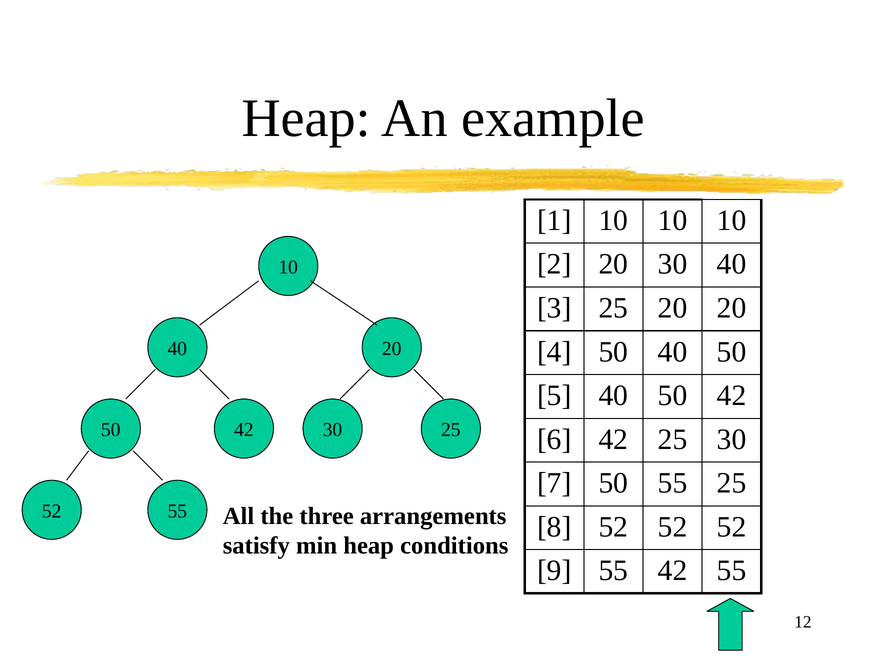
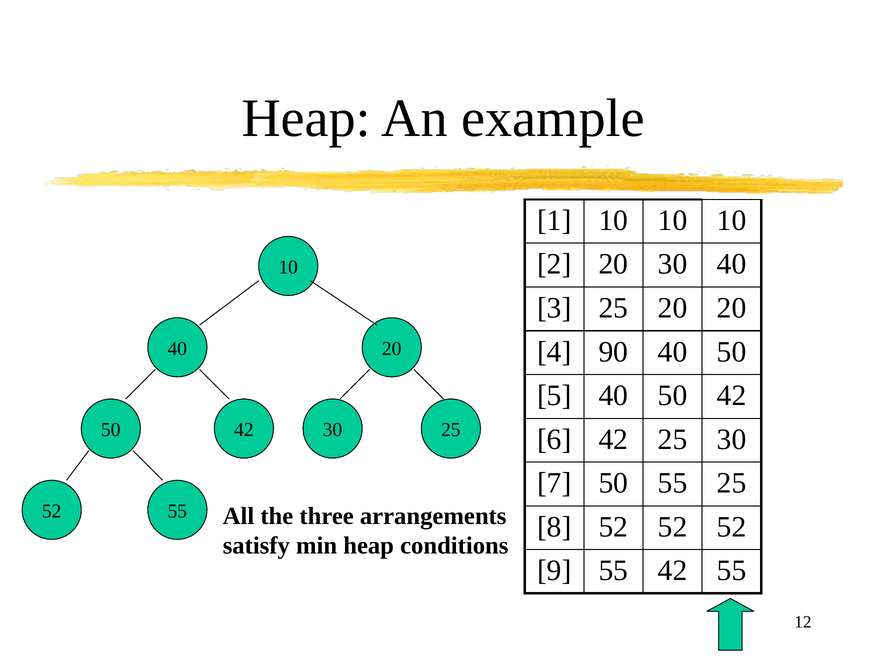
4 50: 50 -> 90
